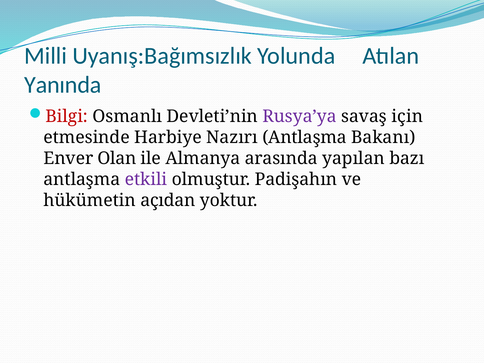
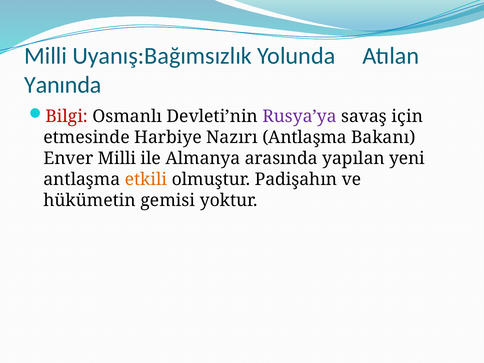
Enver Olan: Olan -> Milli
bazı: bazı -> yeni
etkili colour: purple -> orange
açıdan: açıdan -> gemisi
